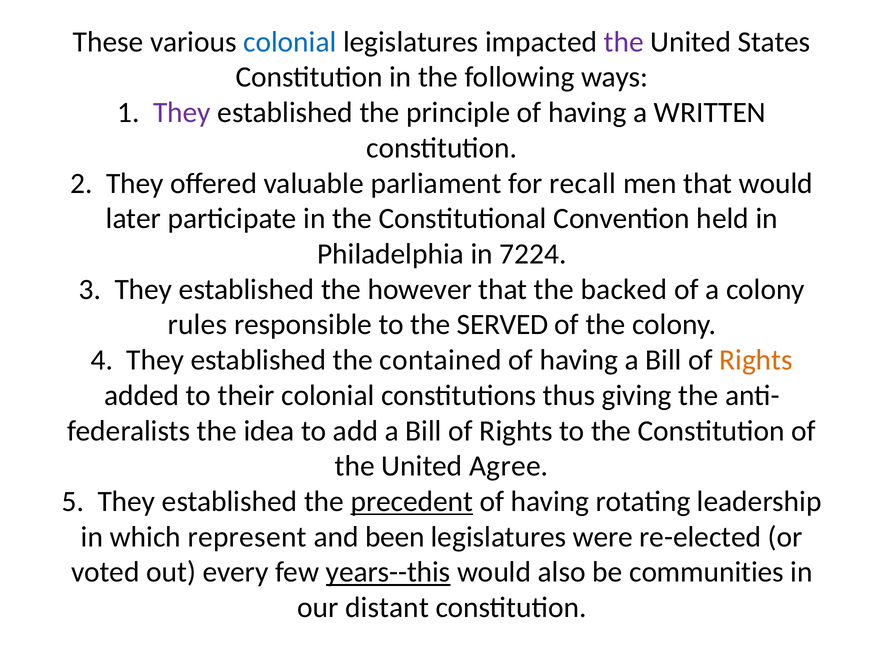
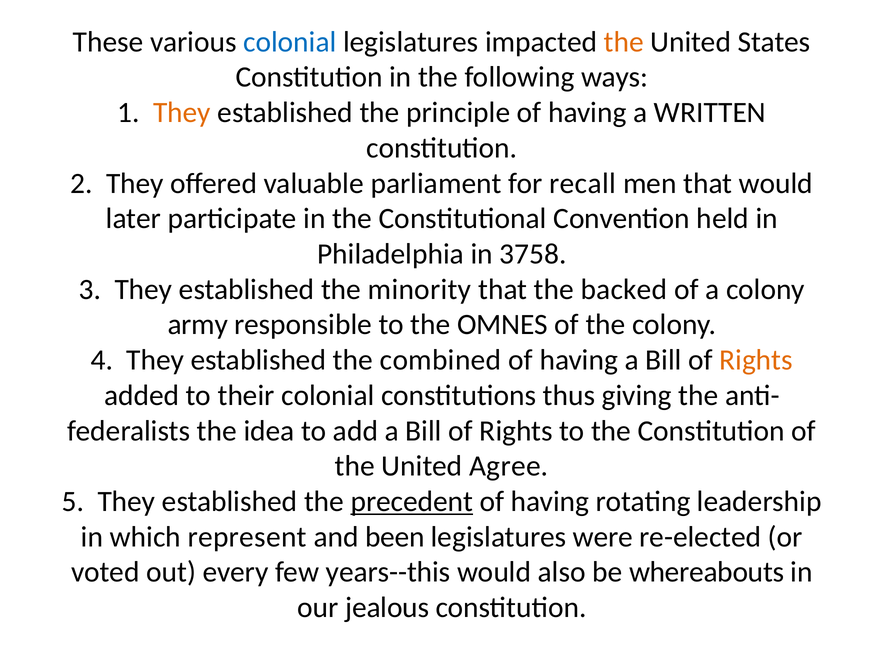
the at (624, 42) colour: purple -> orange
They at (182, 113) colour: purple -> orange
7224: 7224 -> 3758
however: however -> minority
rules: rules -> army
SERVED: SERVED -> OMNES
contained: contained -> combined
years--this underline: present -> none
communities: communities -> whereabouts
distant: distant -> jealous
